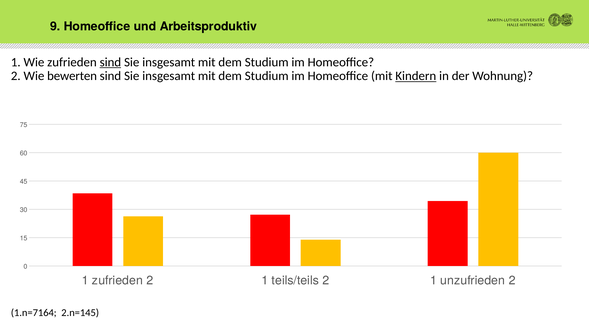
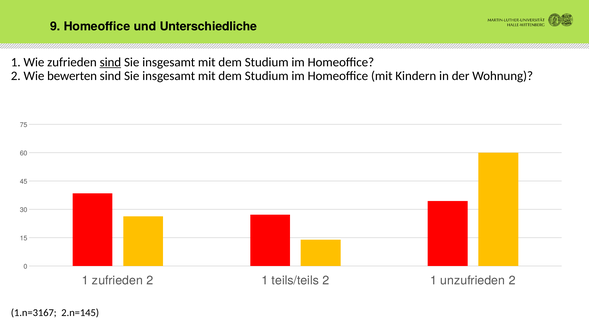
Arbeitsproduktiv: Arbeitsproduktiv -> Unterschiedliche
Kindern underline: present -> none
1.n=7164: 1.n=7164 -> 1.n=3167
